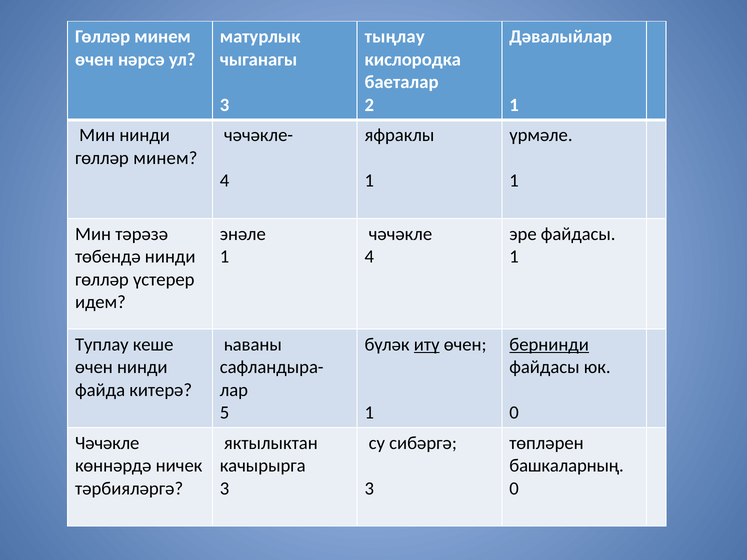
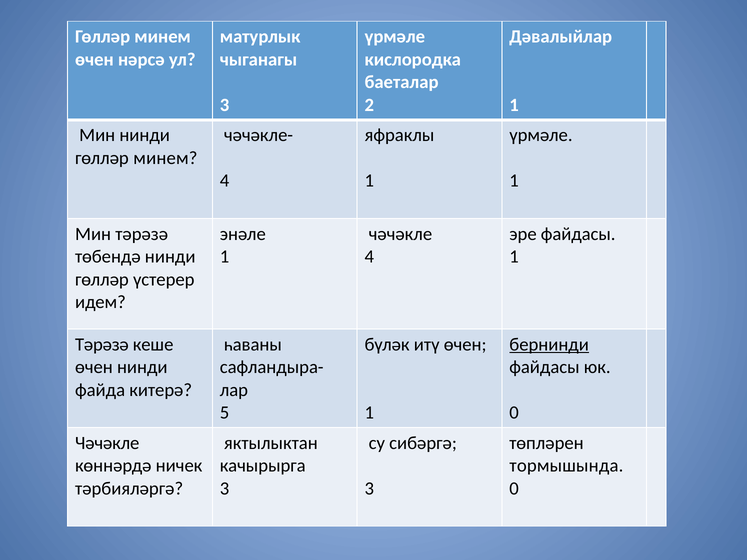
тыңлау at (395, 37): тыңлау -> үрмәле
Туплау at (102, 345): Туплау -> Тәрәзә
итү underline: present -> none
башкаларның: башкаларның -> тормышында
